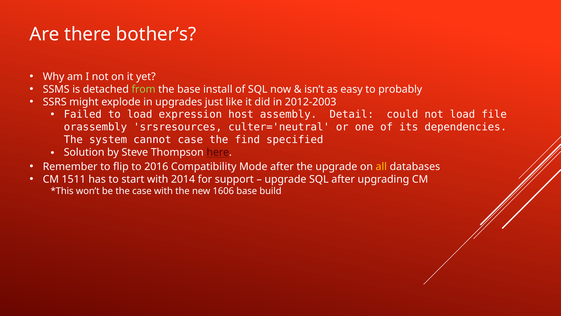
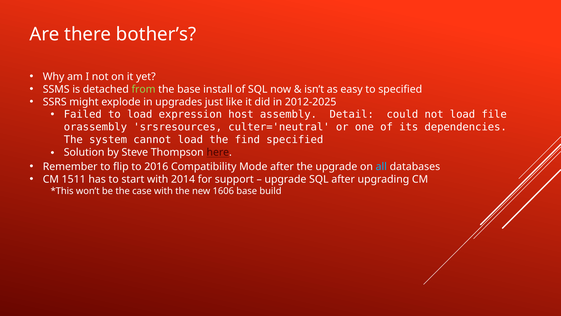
to probably: probably -> specified
2012-2003: 2012-2003 -> 2012-2025
cannot case: case -> load
all colour: yellow -> light blue
